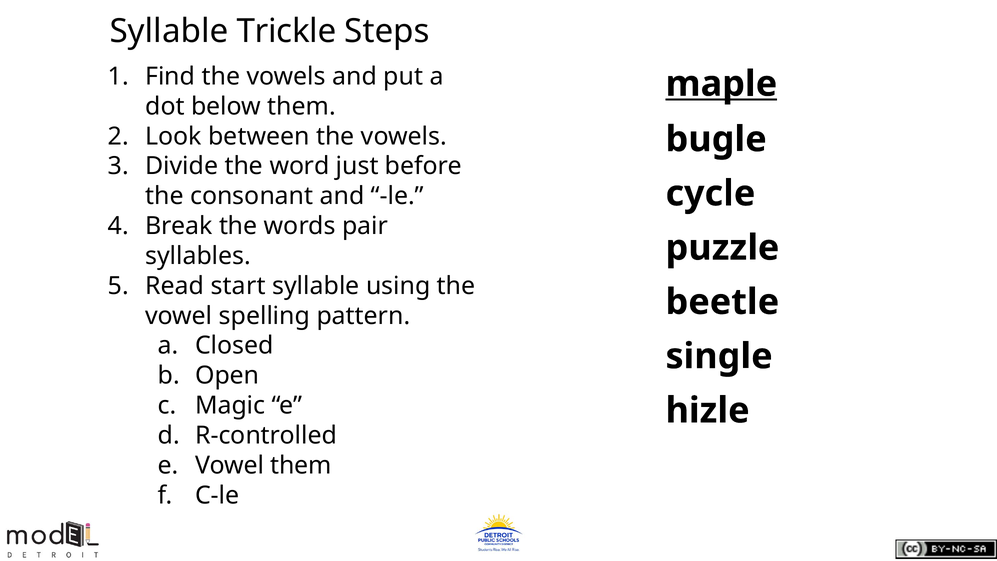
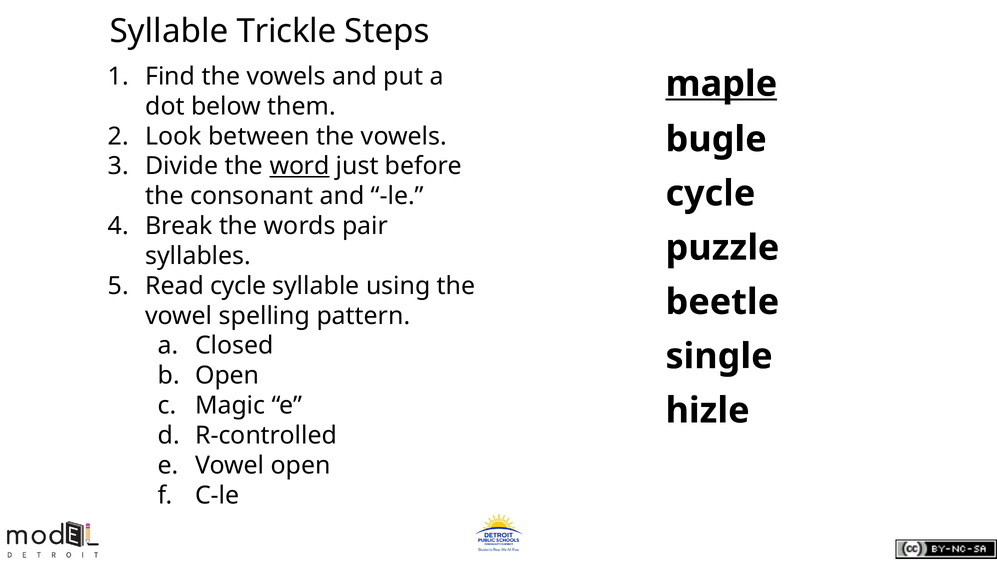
word underline: none -> present
Read start: start -> cycle
Vowel them: them -> open
